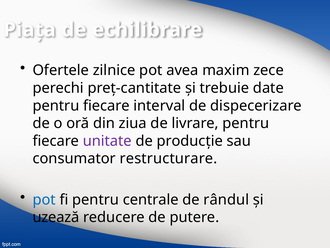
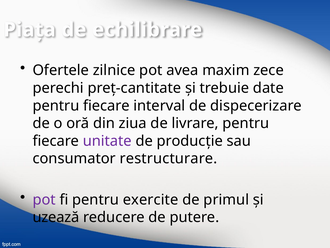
pot at (44, 199) colour: blue -> purple
centrale: centrale -> exercite
rândul: rândul -> primul
